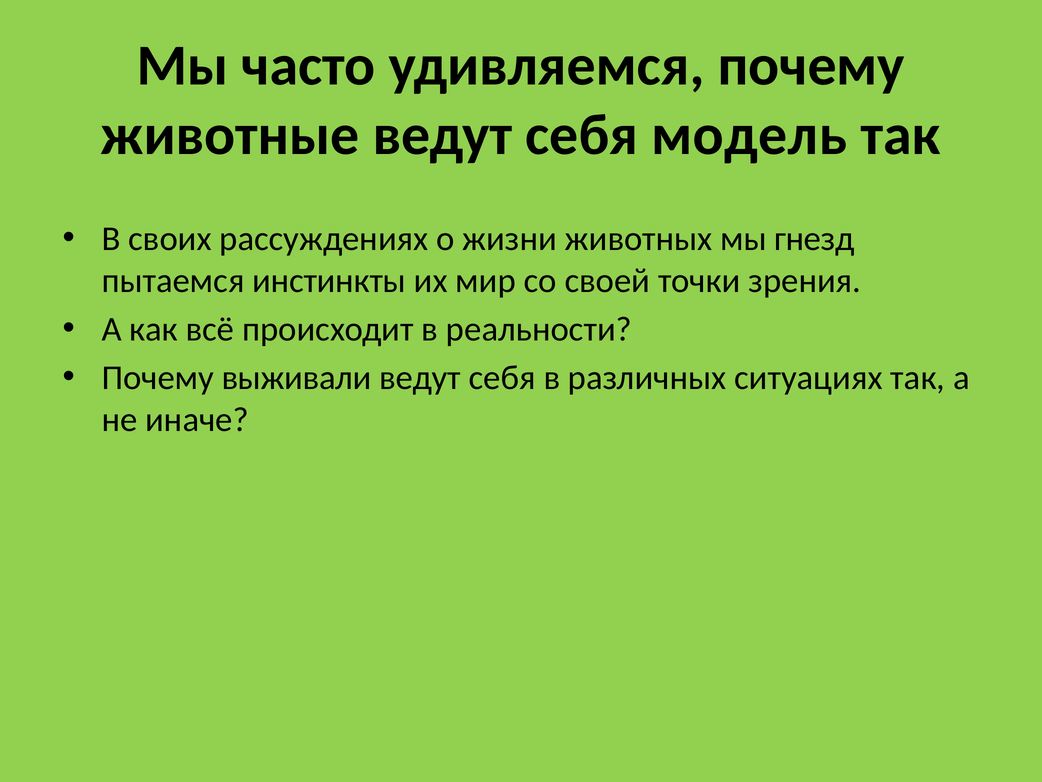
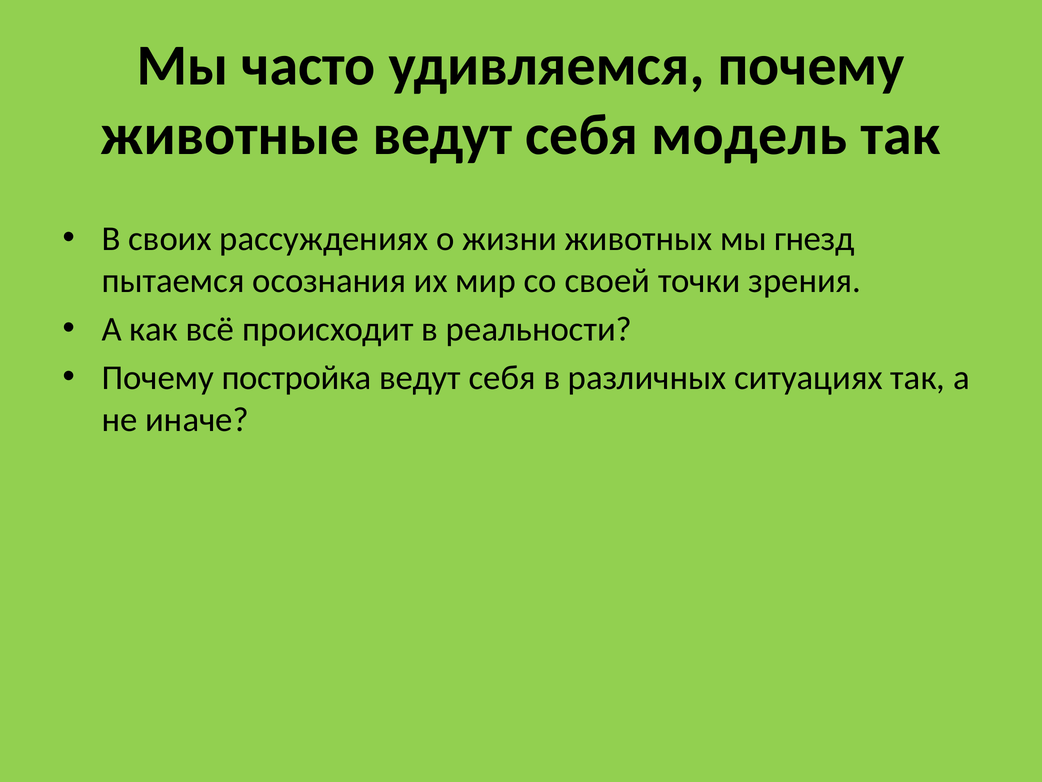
инстинкты: инстинкты -> осознания
выживали: выживали -> постройка
